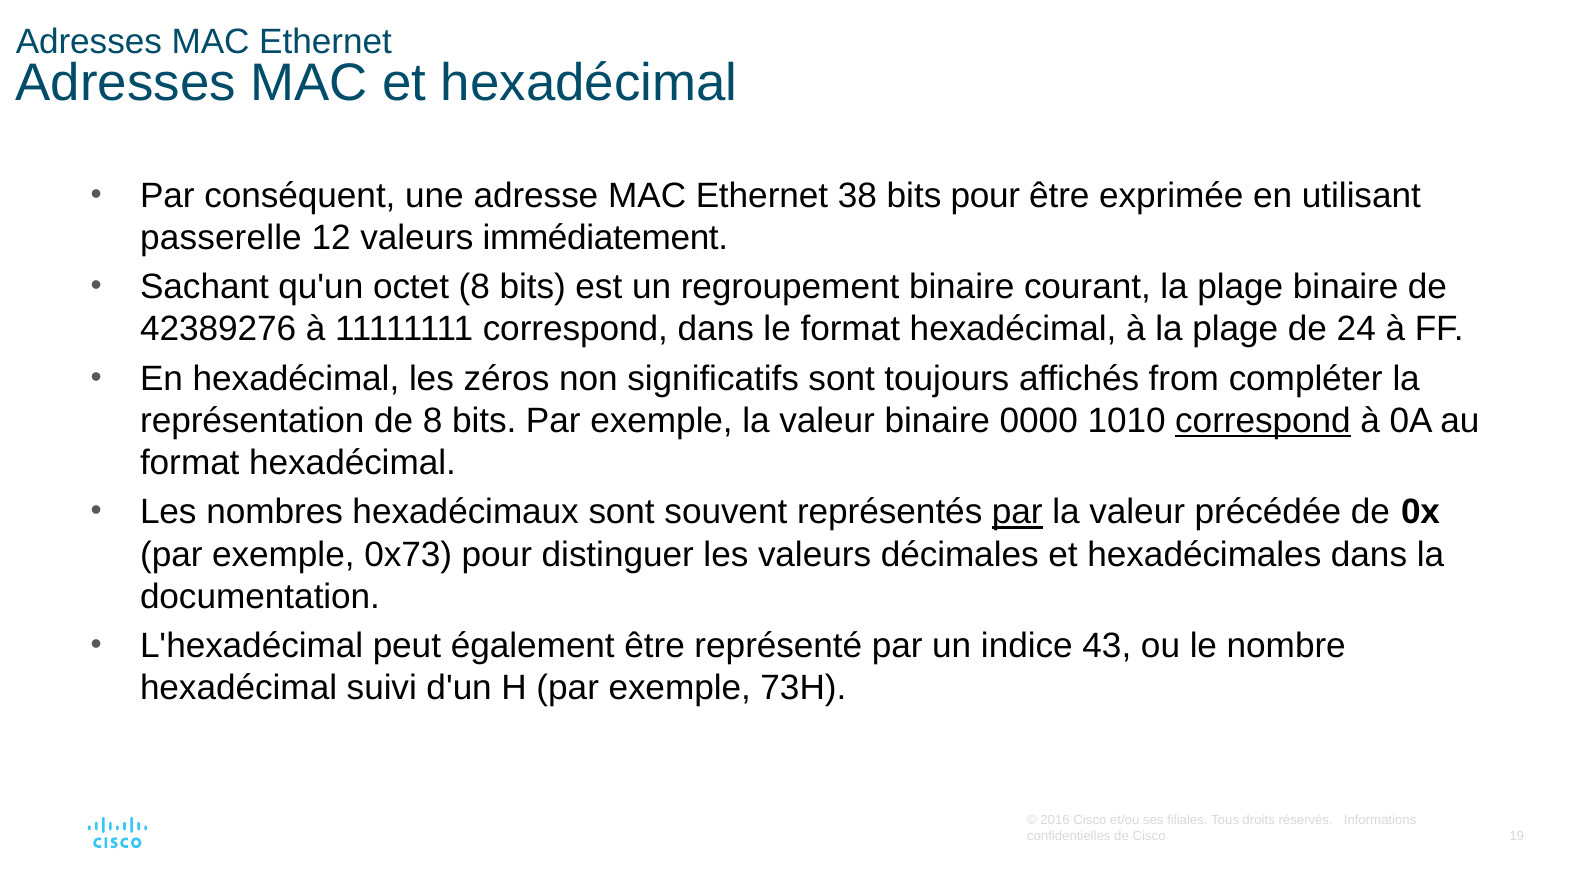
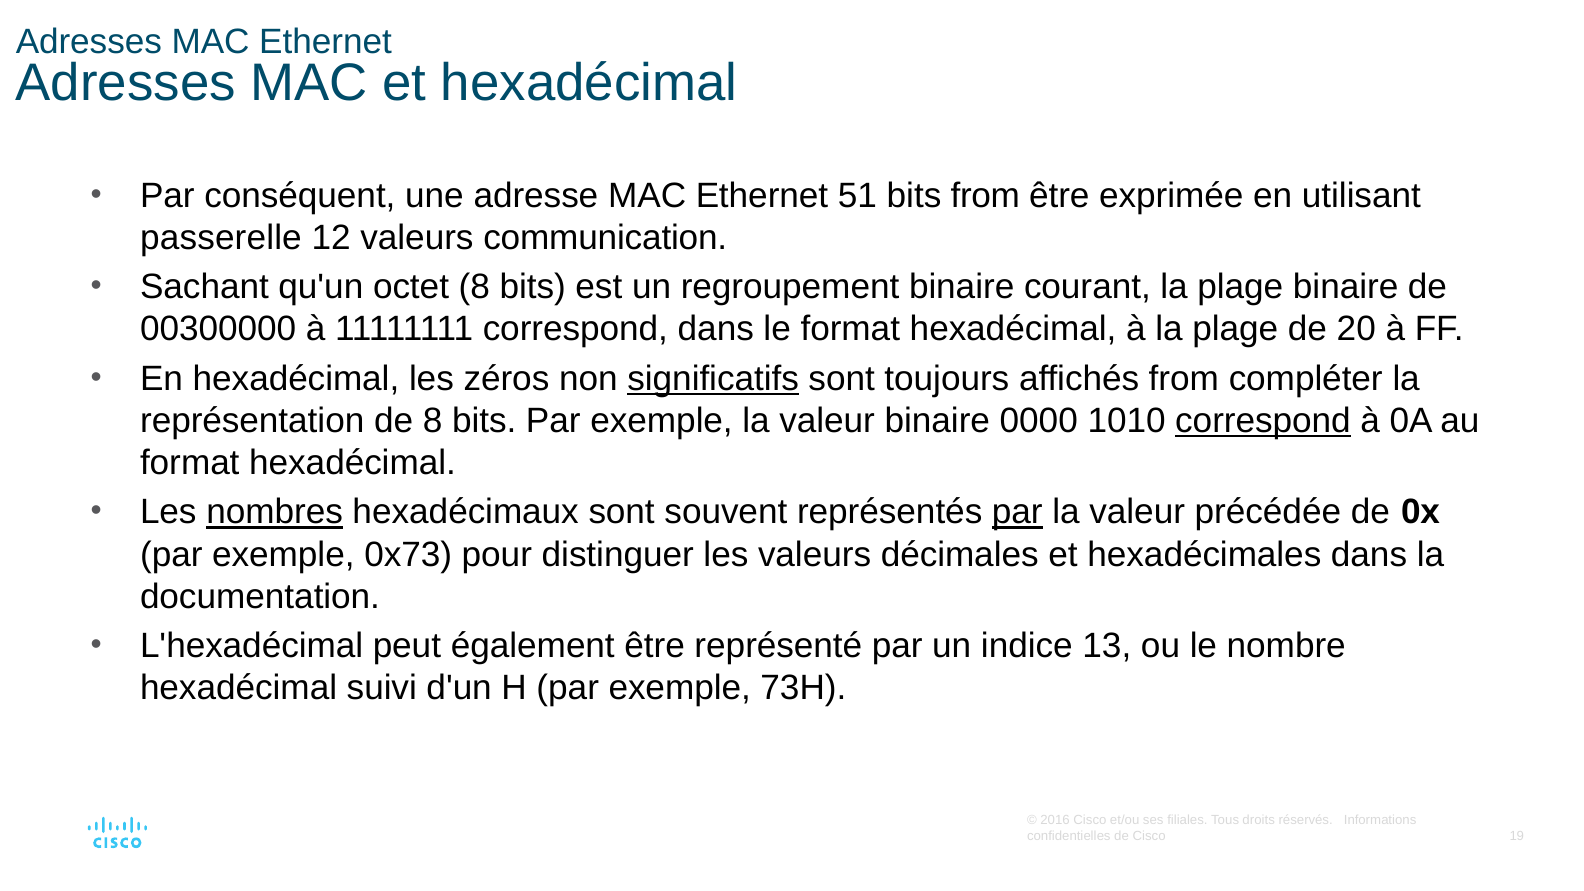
38: 38 -> 51
bits pour: pour -> from
immédiatement: immédiatement -> communication
42389276: 42389276 -> 00300000
24: 24 -> 20
significatifs underline: none -> present
nombres underline: none -> present
43: 43 -> 13
